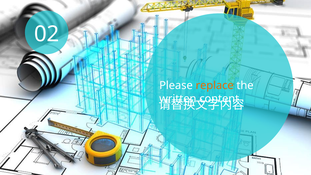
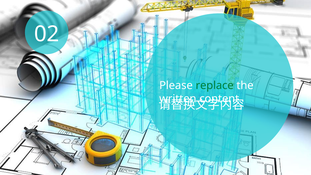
replace colour: orange -> green
